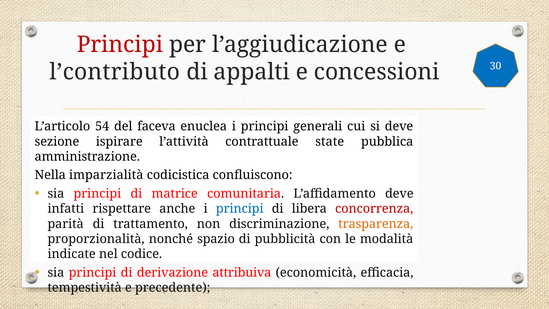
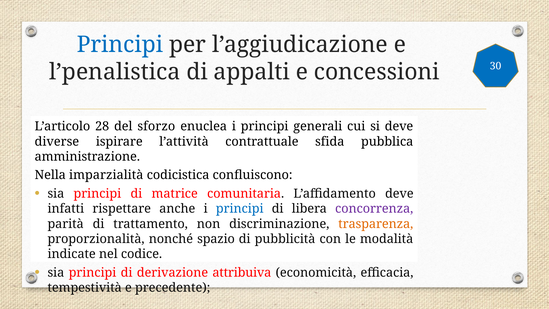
Principi at (120, 45) colour: red -> blue
l’contributo: l’contributo -> l’penalistica
54: 54 -> 28
faceva: faceva -> sforzo
sezione: sezione -> diverse
state: state -> sfida
concorrenza colour: red -> purple
